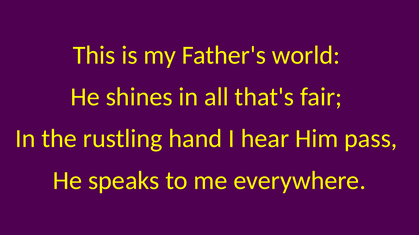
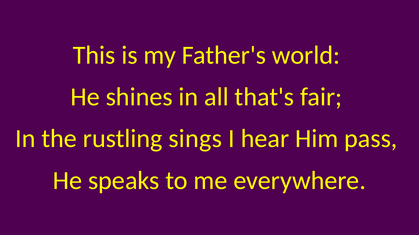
hand: hand -> sings
